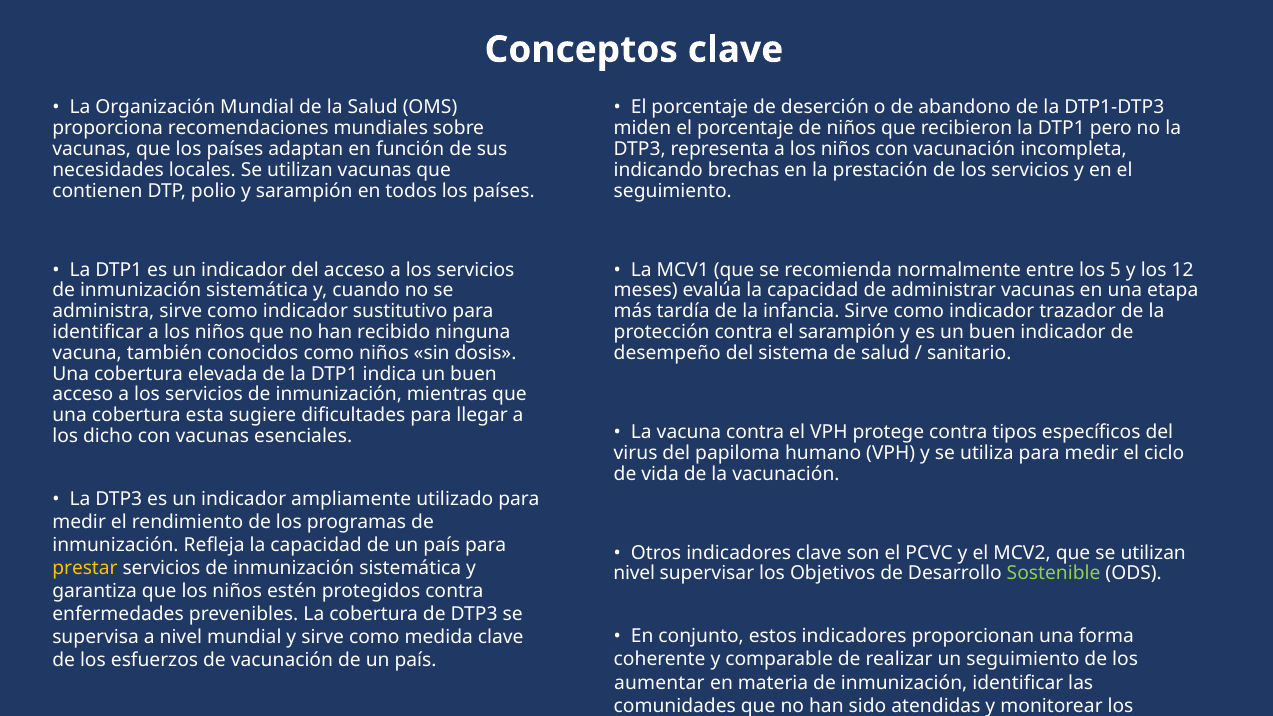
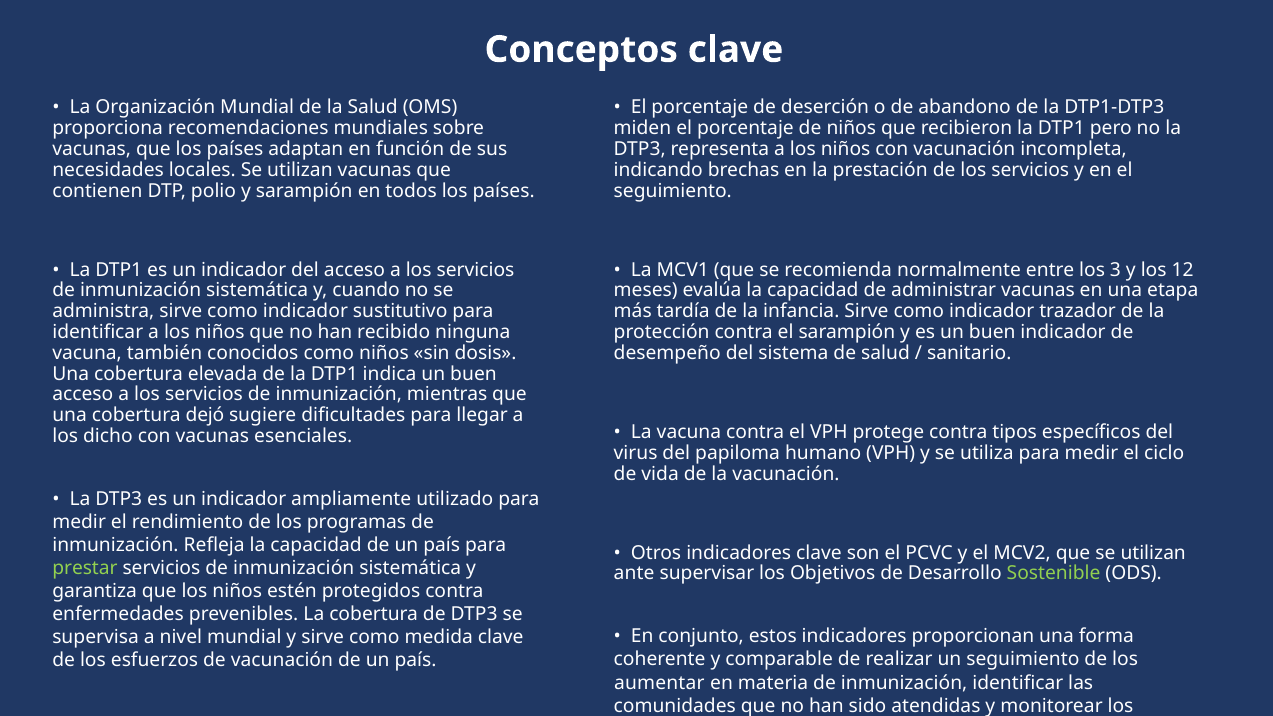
5: 5 -> 3
esta: esta -> dejó
prestar colour: yellow -> light green
nivel at (634, 574): nivel -> ante
